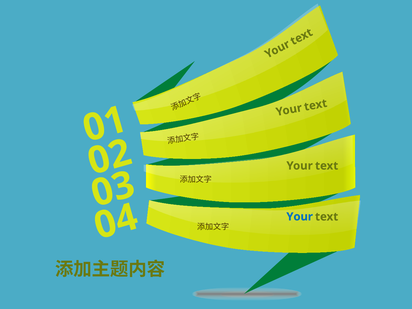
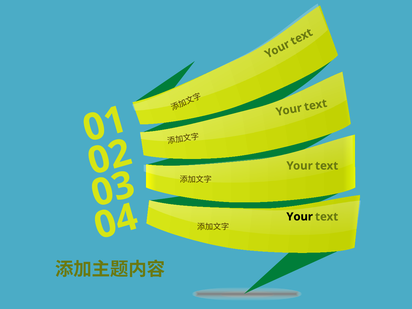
Your at (300, 217) colour: blue -> black
